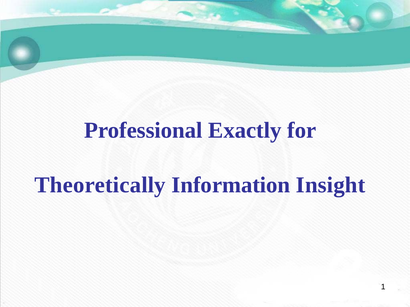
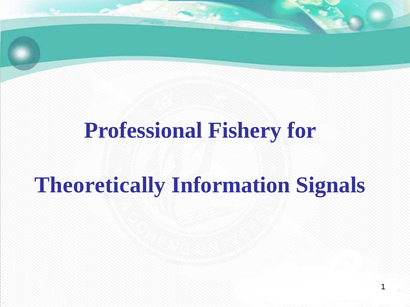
Exactly: Exactly -> Fishery
Insight: Insight -> Signals
